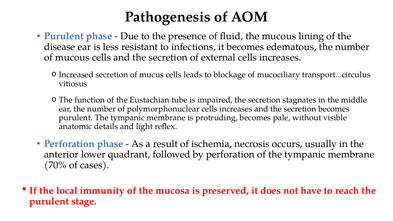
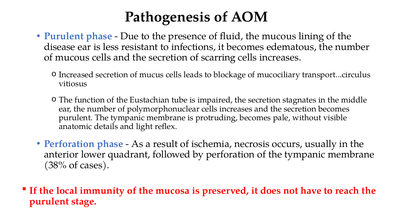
external: external -> scarring
70%: 70% -> 38%
